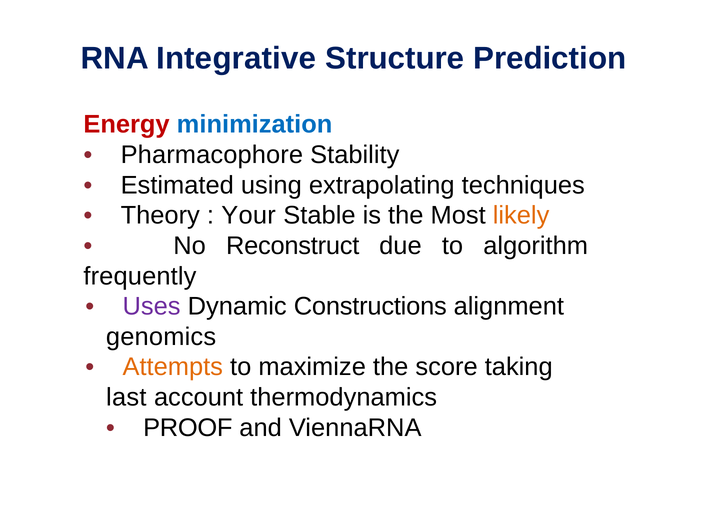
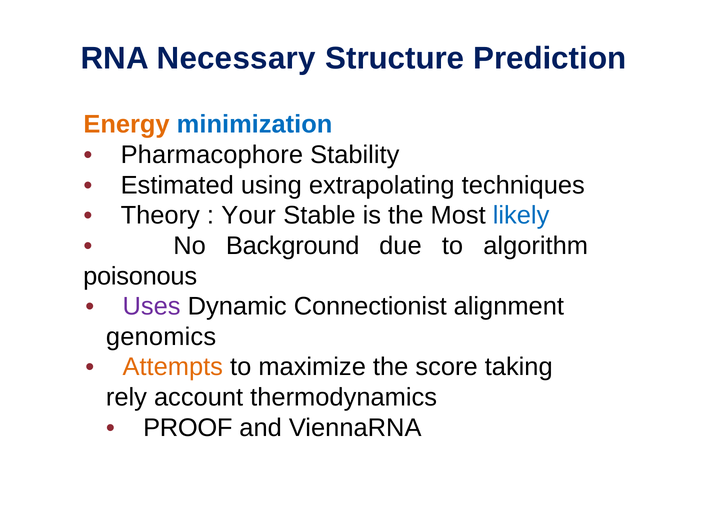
Integrative: Integrative -> Necessary
Energy colour: red -> orange
likely colour: orange -> blue
Reconstruct: Reconstruct -> Background
frequently: frequently -> poisonous
Constructions: Constructions -> Connectionist
last: last -> rely
